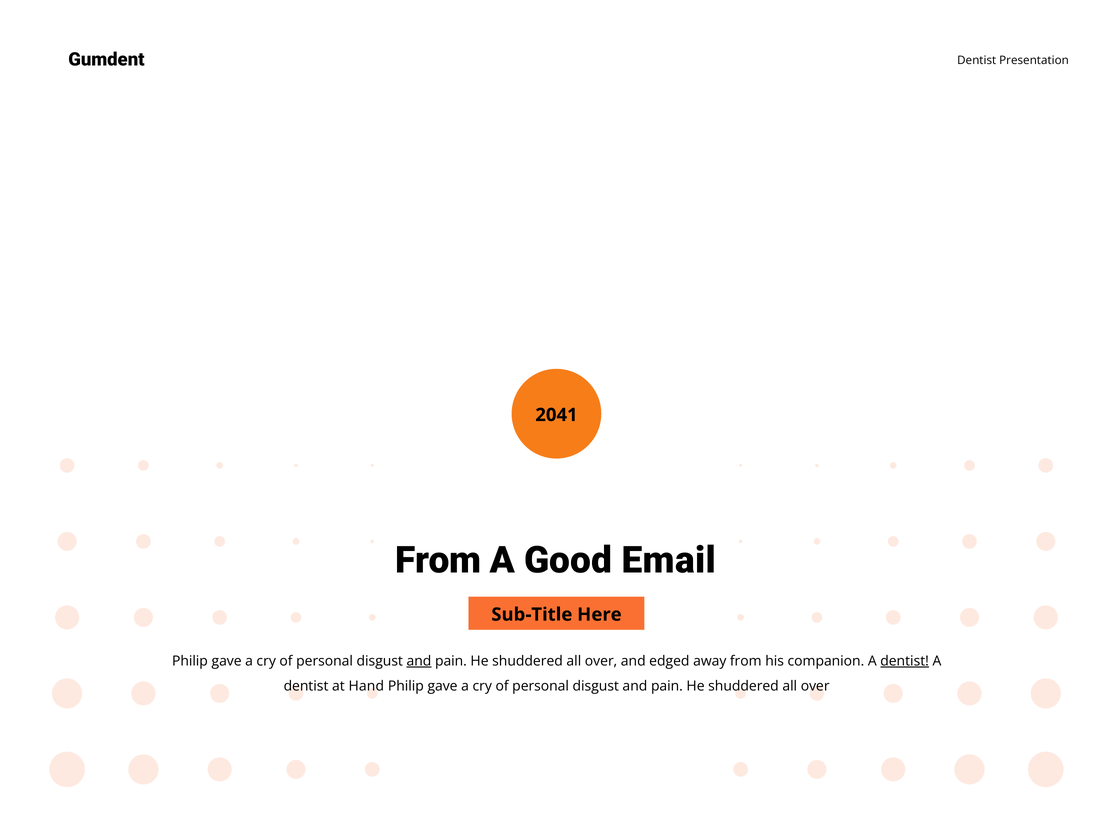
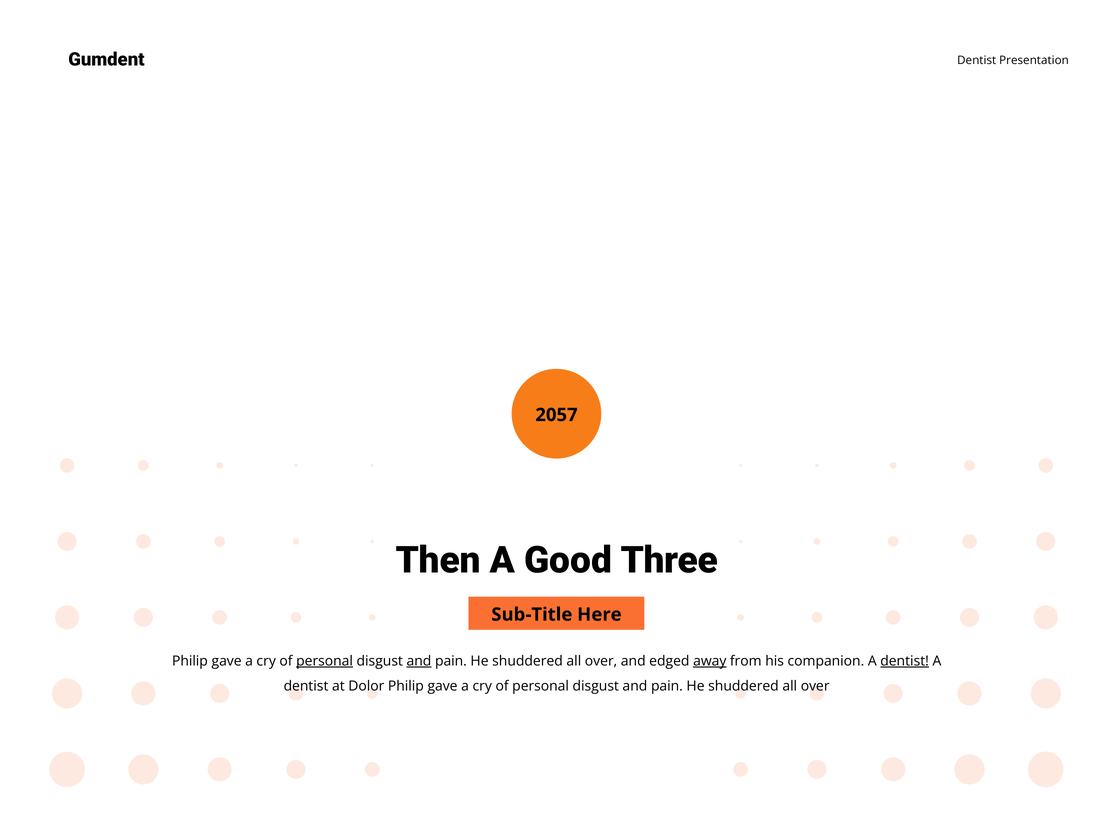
2041: 2041 -> 2057
From at (438, 560): From -> Then
Email: Email -> Three
personal at (325, 661) underline: none -> present
away underline: none -> present
Hand: Hand -> Dolor
